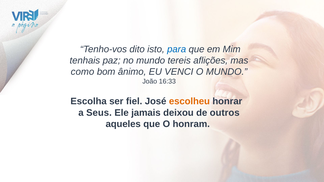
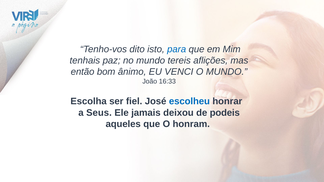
como: como -> então
escolheu colour: orange -> blue
outros: outros -> podeis
